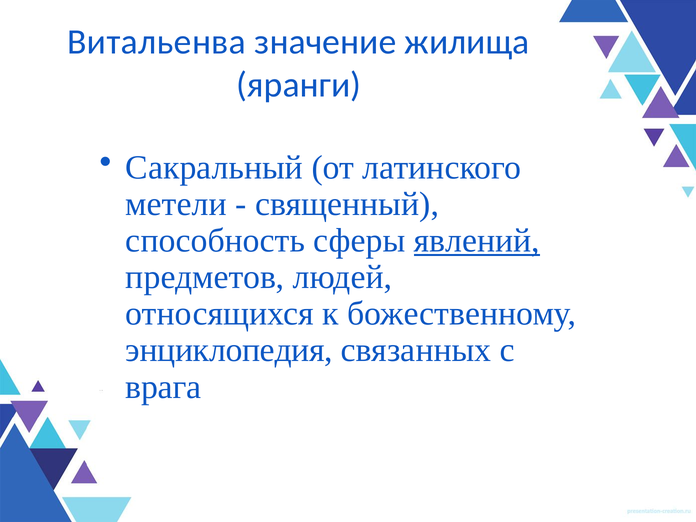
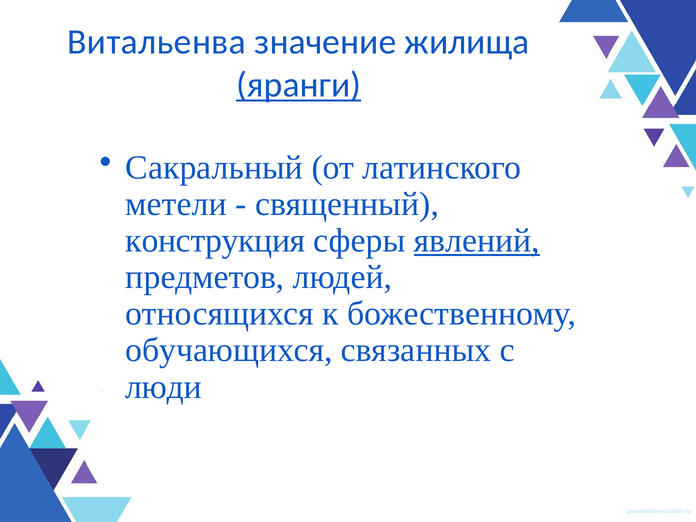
яранги underline: none -> present
способность: способность -> конструкция
энциклопедия: энциклопедия -> обучающихся
врага: врага -> люди
